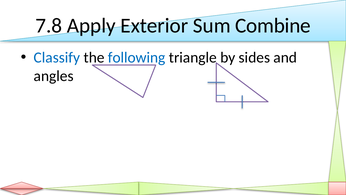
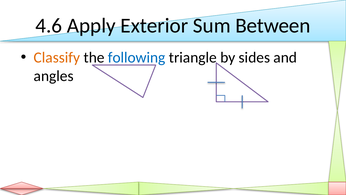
7.8: 7.8 -> 4.6
Combine: Combine -> Between
Classify colour: blue -> orange
